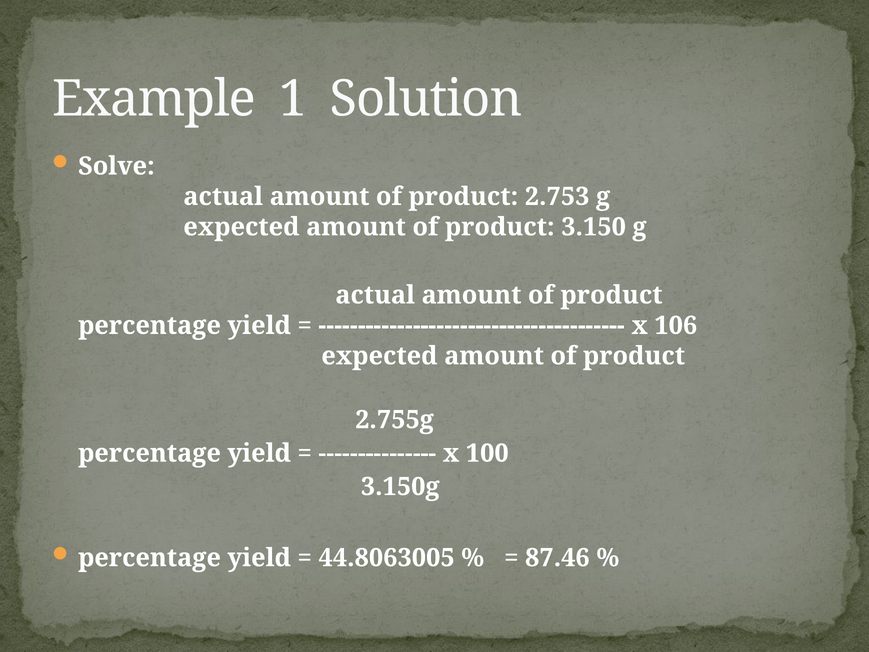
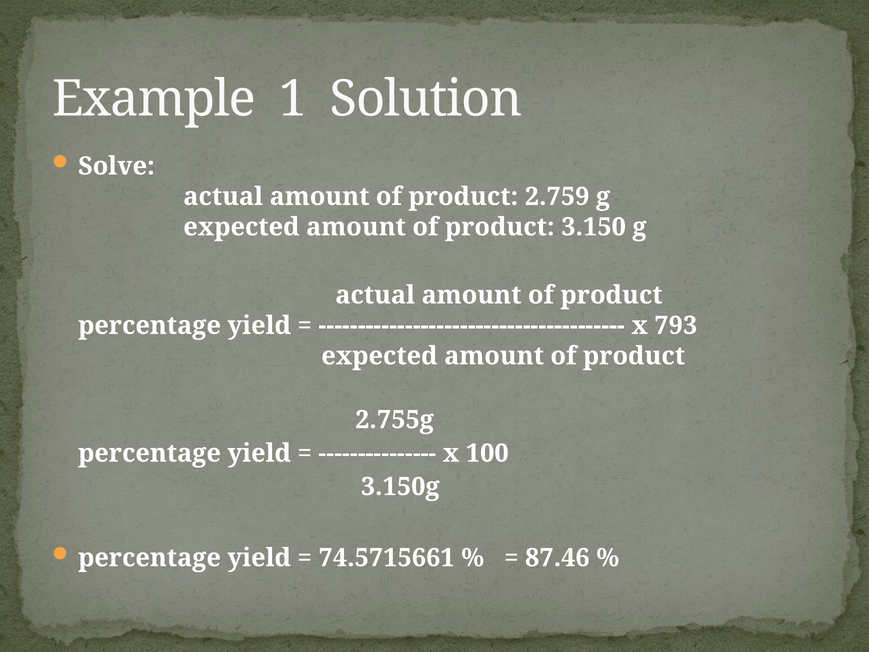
2.753: 2.753 -> 2.759
106: 106 -> 793
44.8063005: 44.8063005 -> 74.5715661
